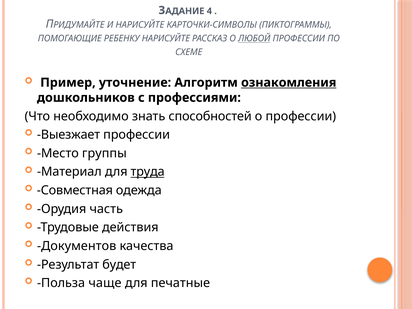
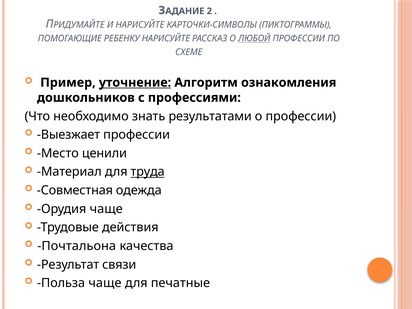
4: 4 -> 2
уточнение underline: none -> present
ознакомления underline: present -> none
способностей: способностей -> результатами
группы: группы -> ценили
Орудия часть: часть -> чаще
Документов: Документов -> Почтальона
будет: будет -> связи
